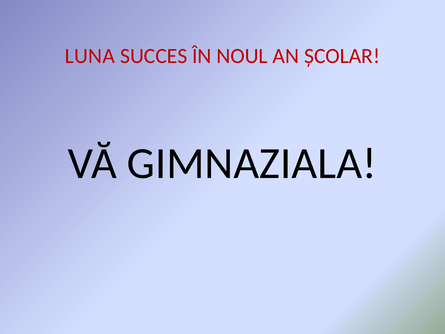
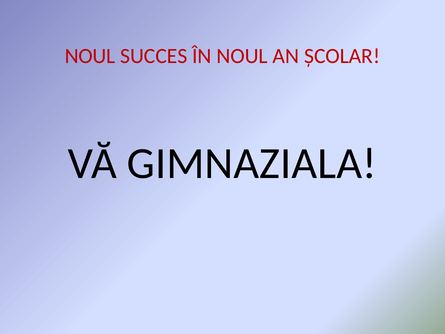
LUNA at (90, 56): LUNA -> NOUL
